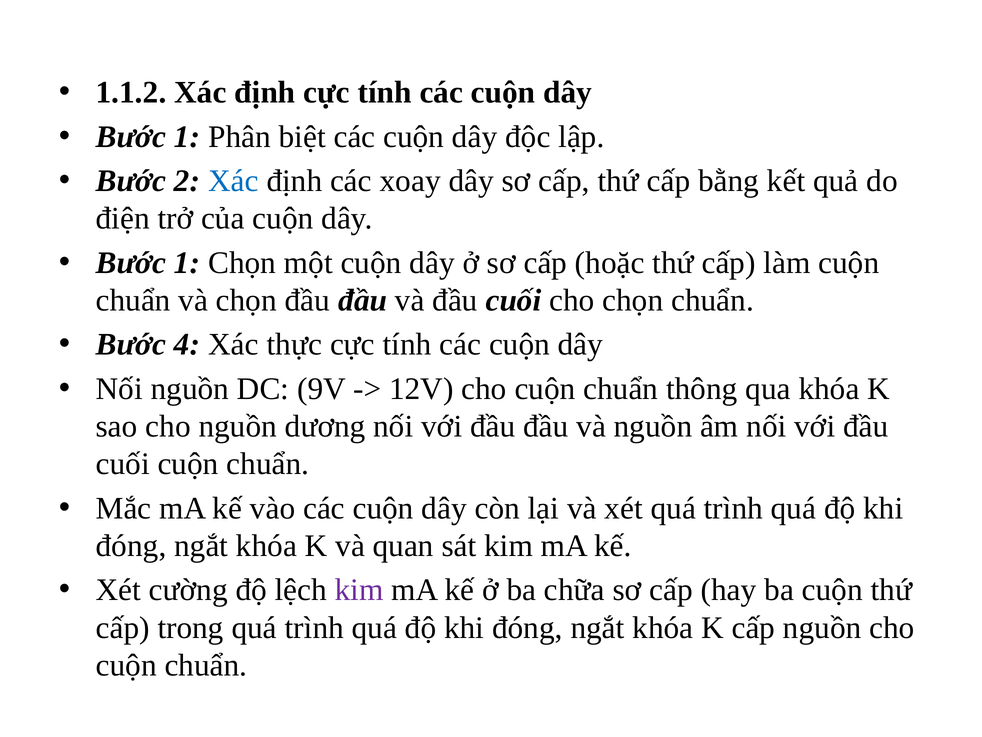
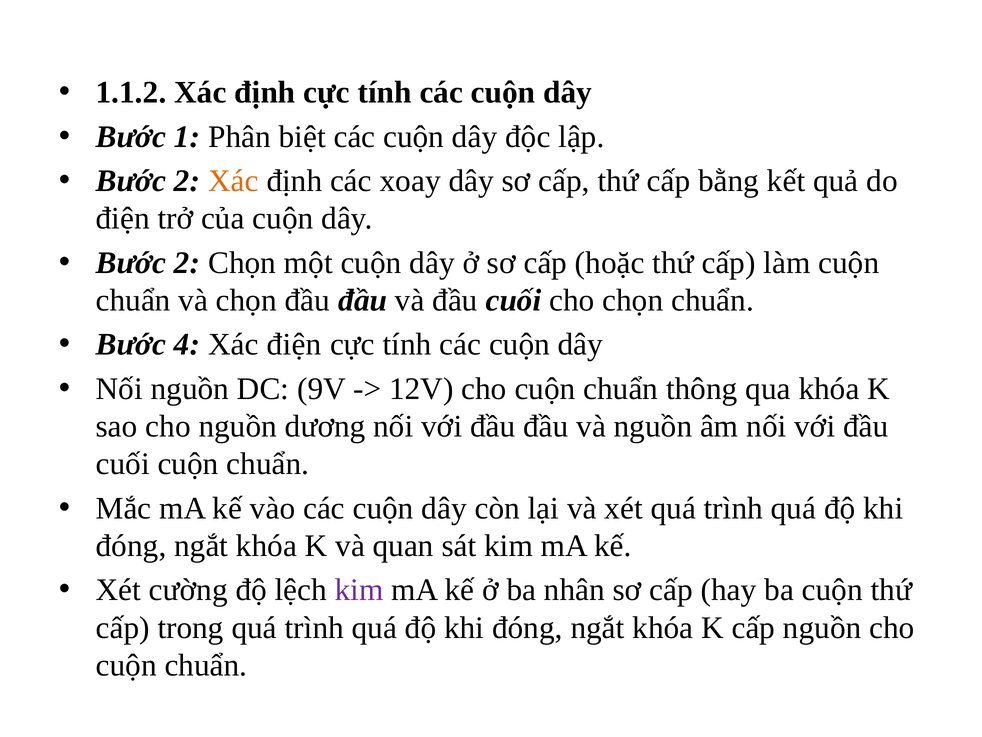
Xác at (233, 181) colour: blue -> orange
1 at (187, 263): 1 -> 2
Xác thực: thực -> điện
chữa: chữa -> nhân
